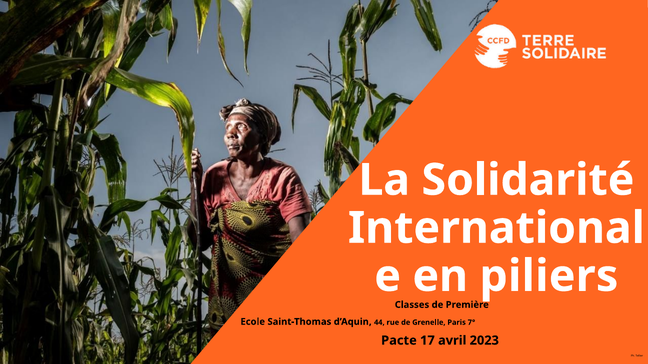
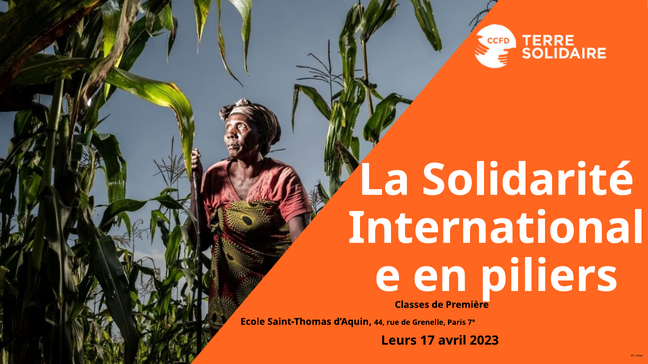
Pacte: Pacte -> Leurs
